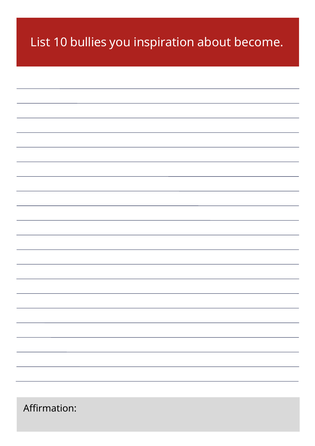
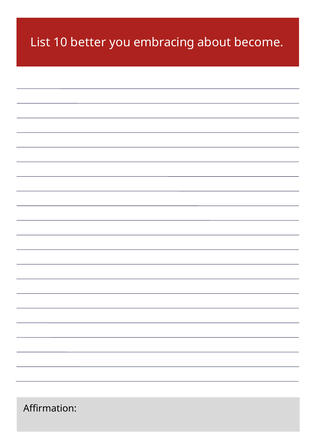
bullies: bullies -> better
inspiration: inspiration -> embracing
